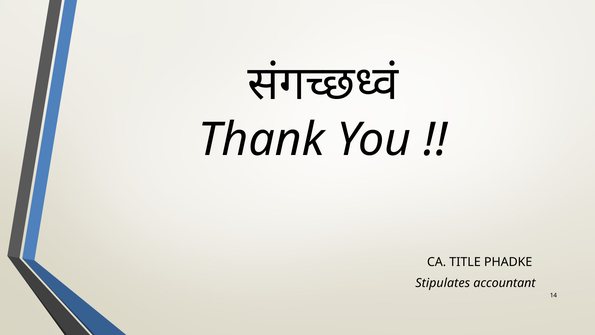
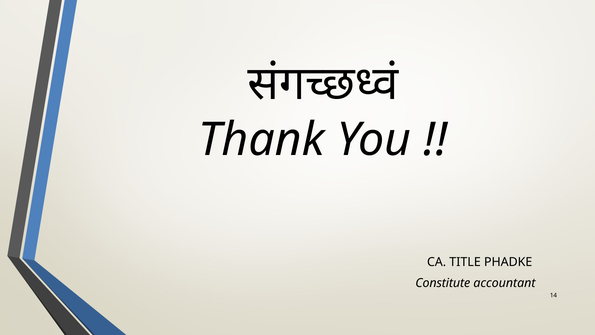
Stipulates: Stipulates -> Constitute
